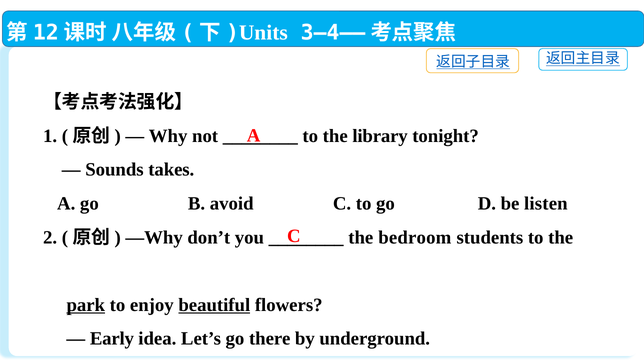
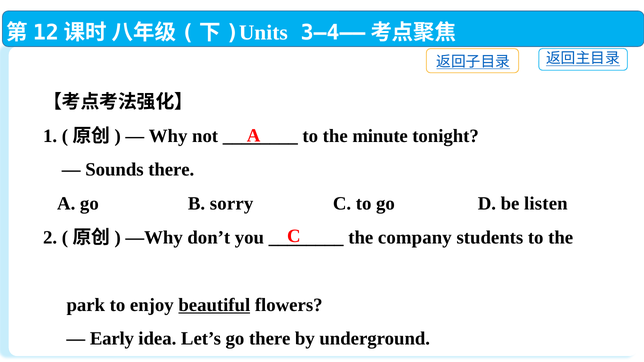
library: library -> minute
Sounds takes: takes -> there
avoid: avoid -> sorry
bedroom: bedroom -> company
park underline: present -> none
